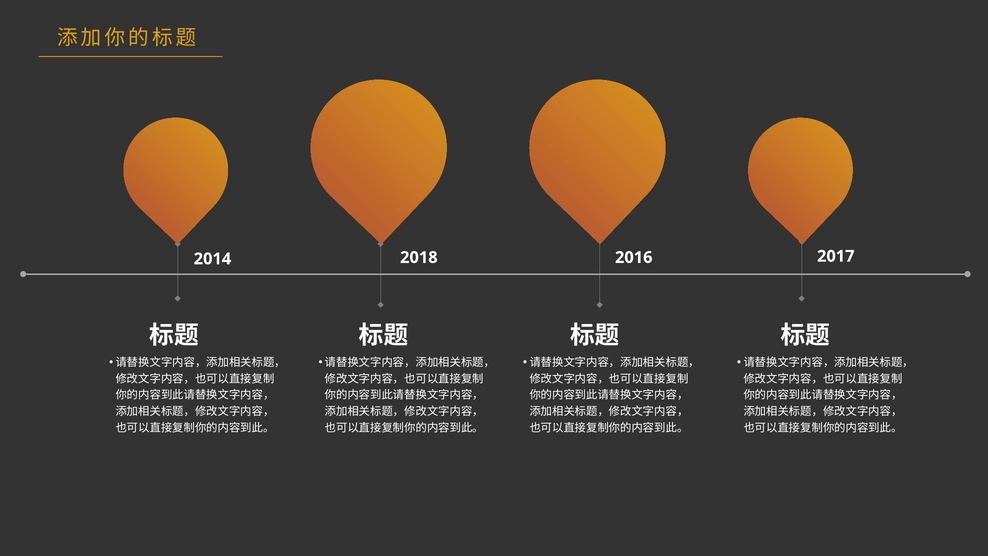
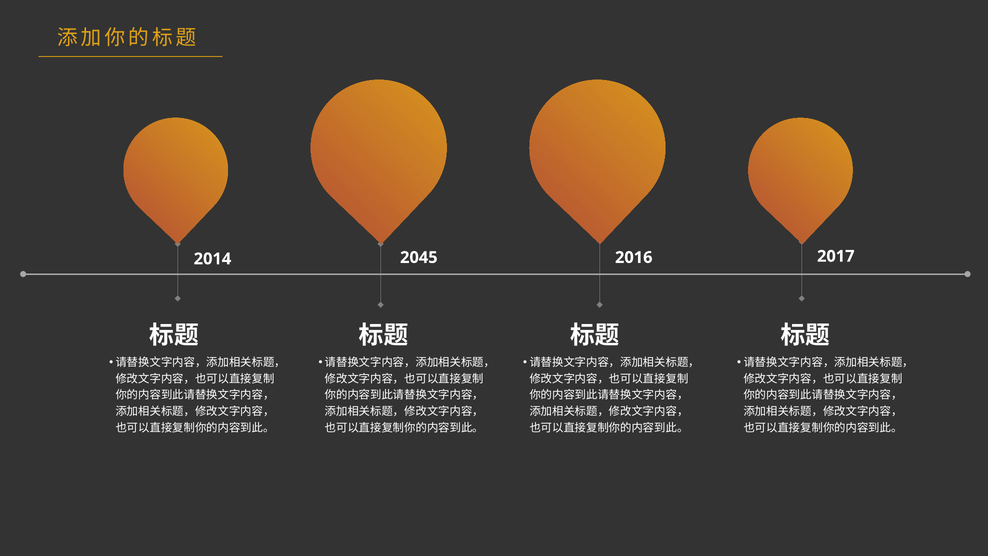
2018: 2018 -> 2045
